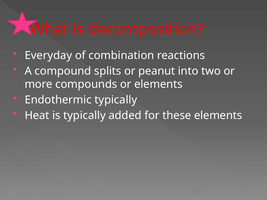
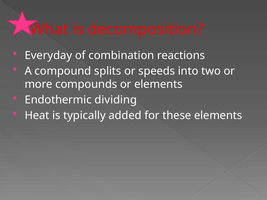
peanut: peanut -> speeds
Endothermic typically: typically -> dividing
